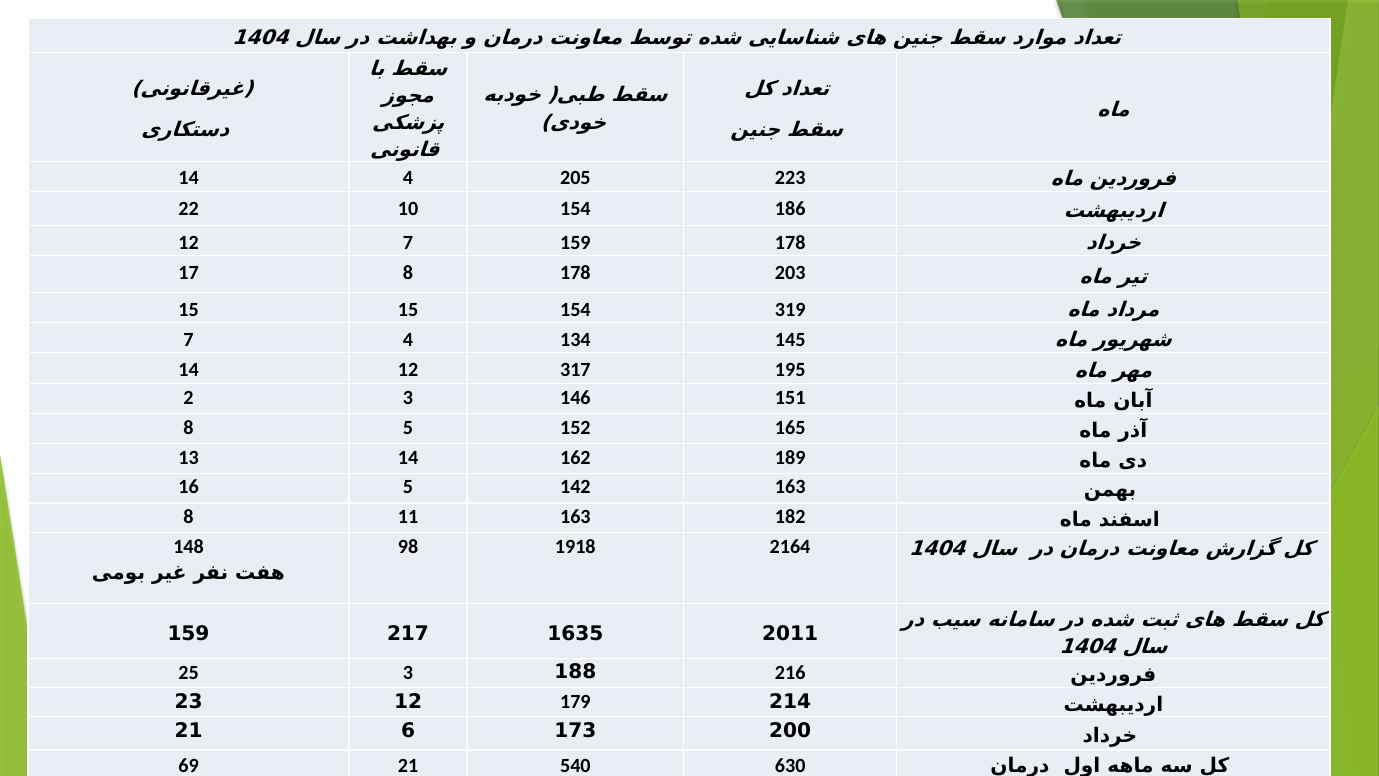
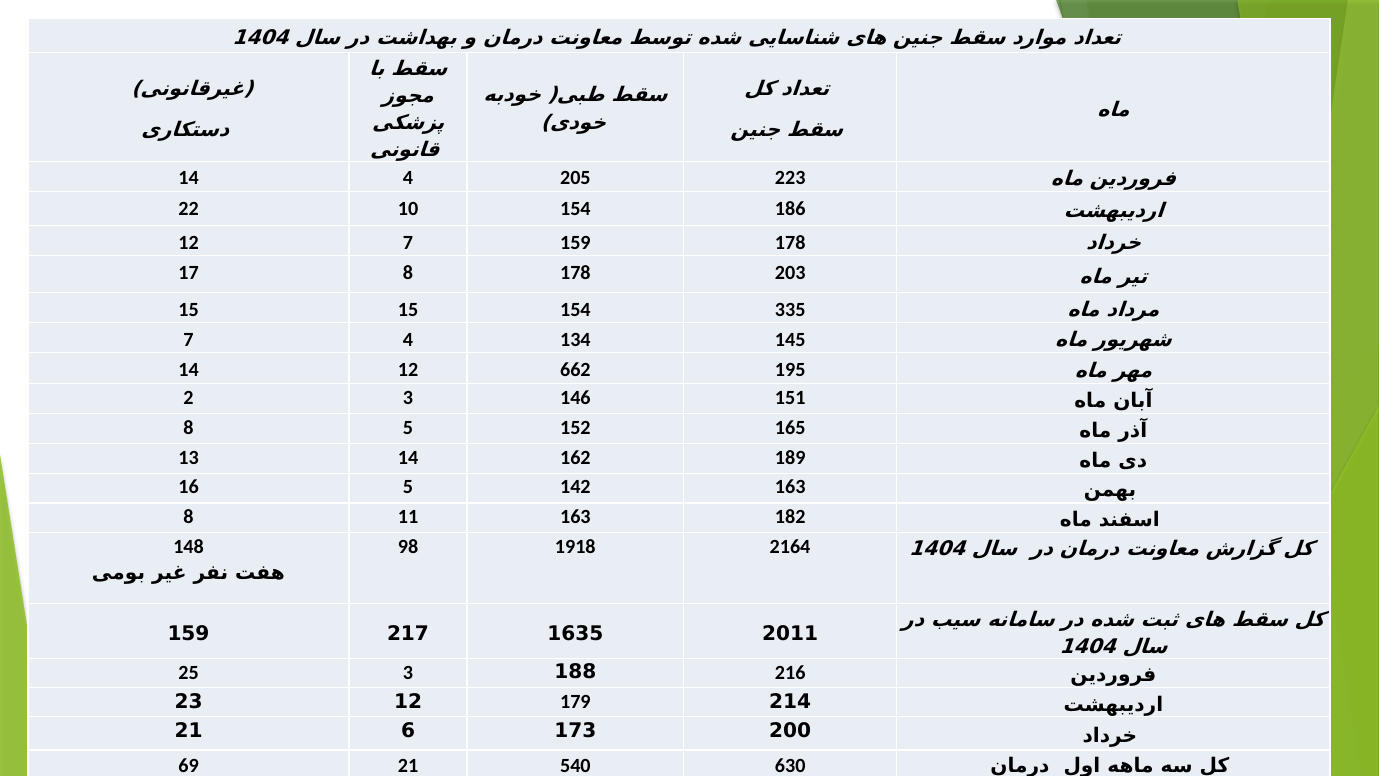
319: 319 -> 335
317: 317 -> 662
